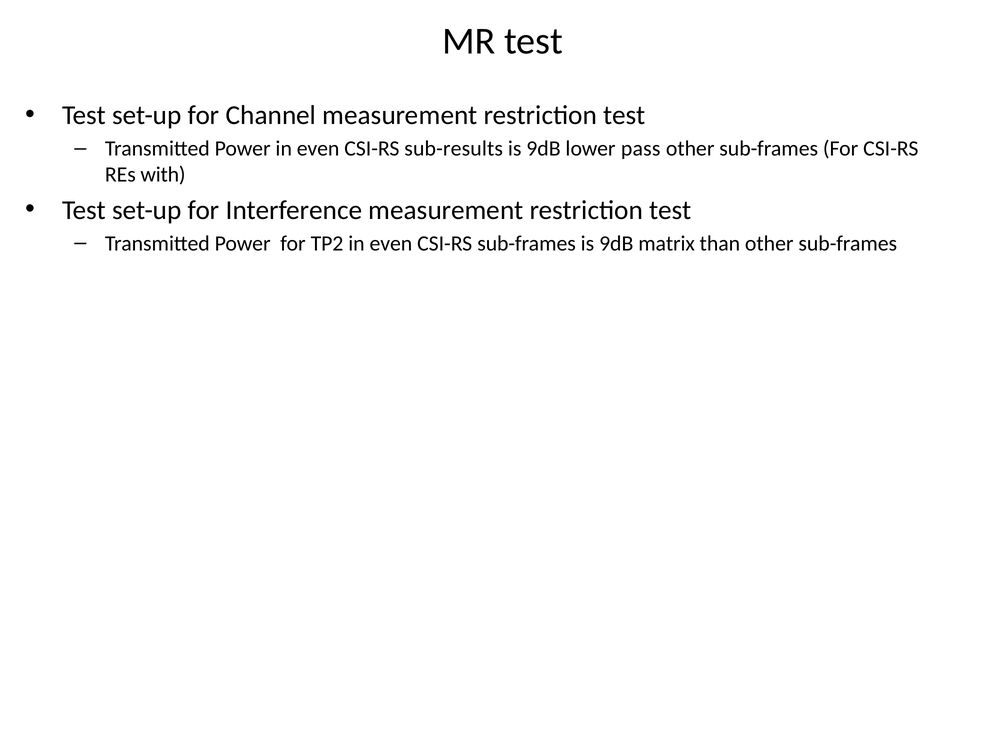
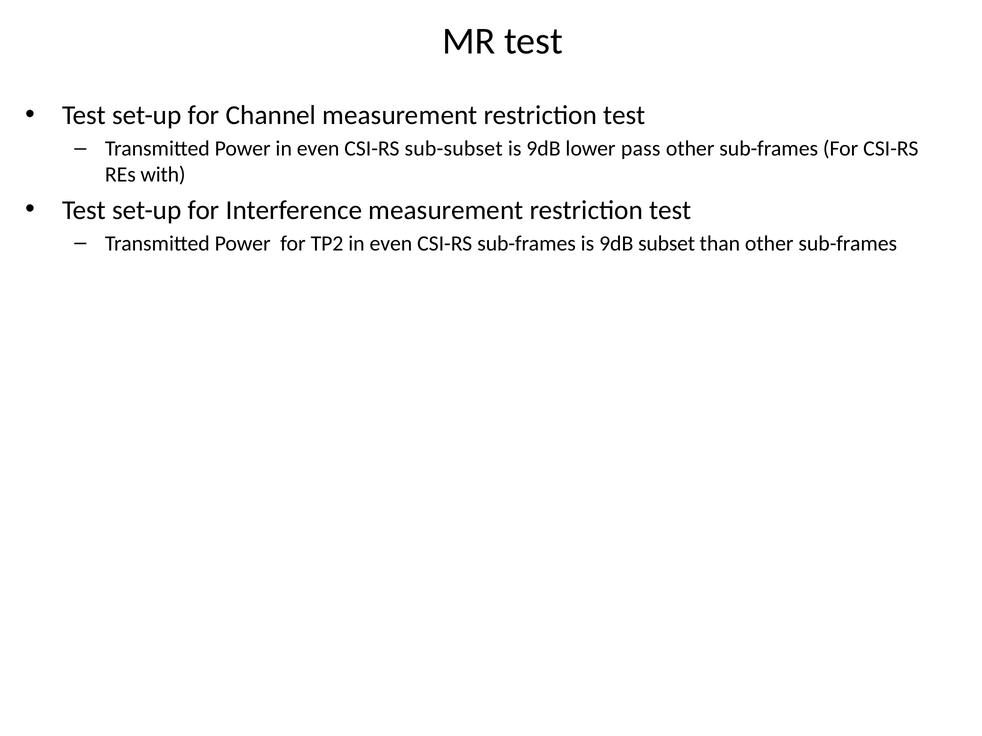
sub-results: sub-results -> sub-subset
matrix: matrix -> subset
